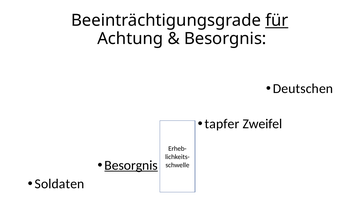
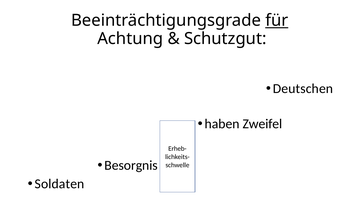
Besorgnis at (225, 38): Besorgnis -> Schutzgut
tapfer: tapfer -> haben
Besorgnis at (131, 165) underline: present -> none
